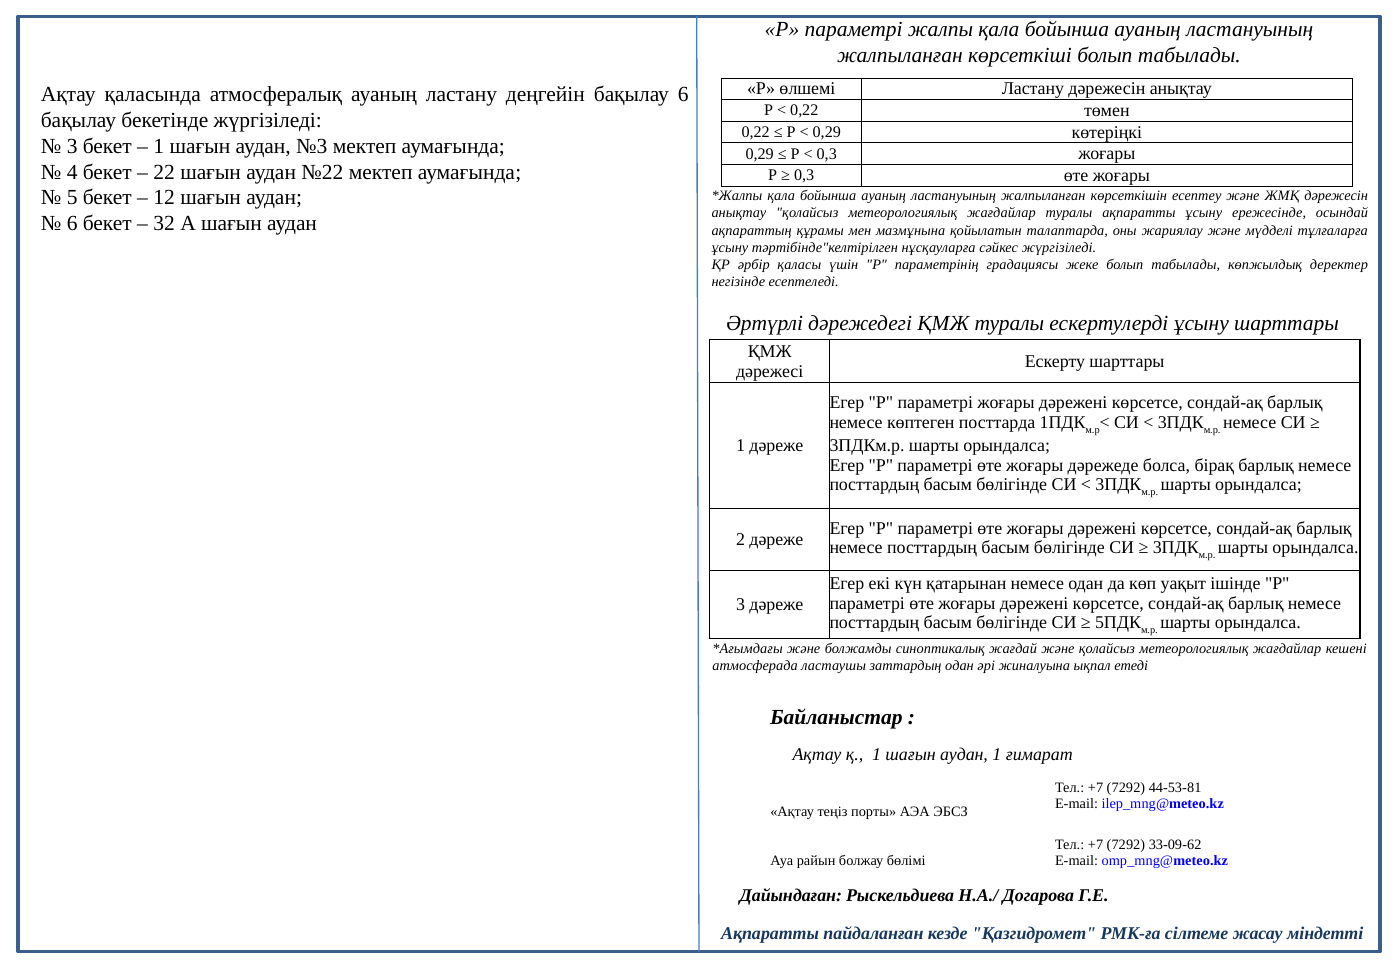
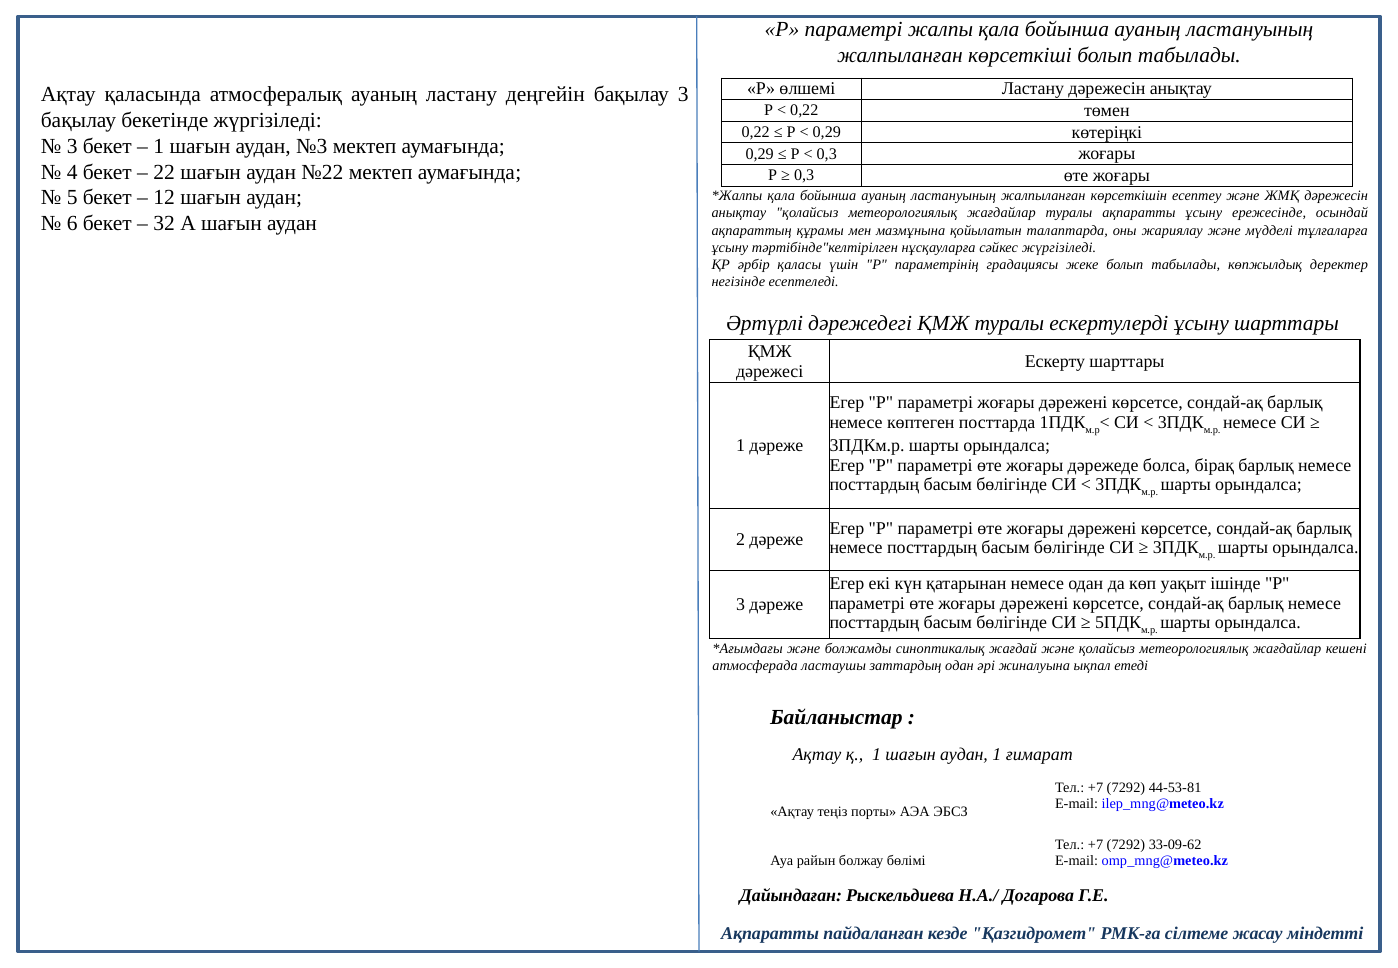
бақылау 6: 6 -> 3
